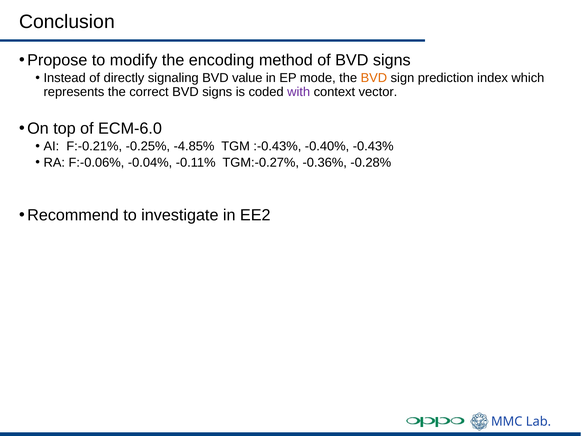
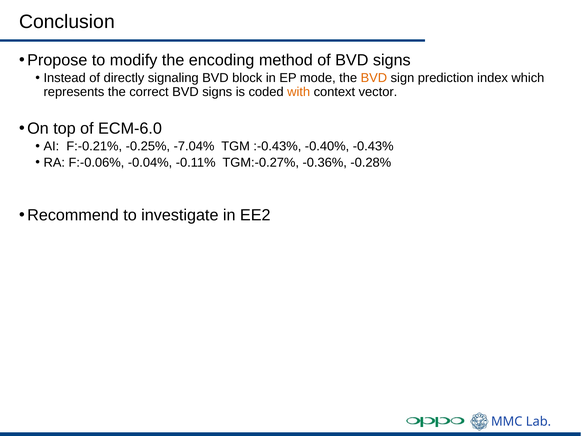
value: value -> block
with colour: purple -> orange
-4.85%: -4.85% -> -7.04%
